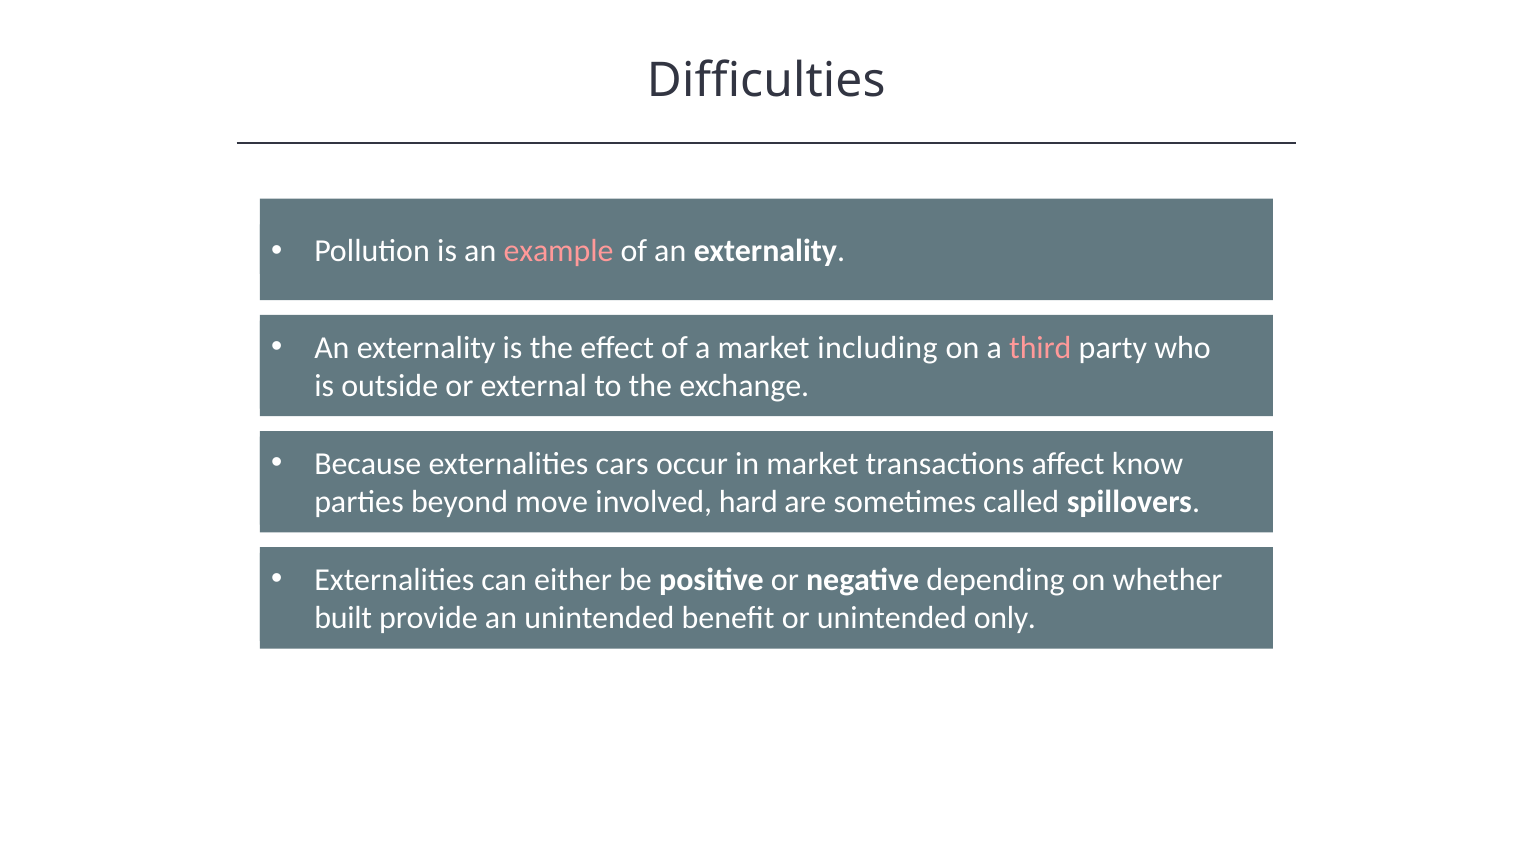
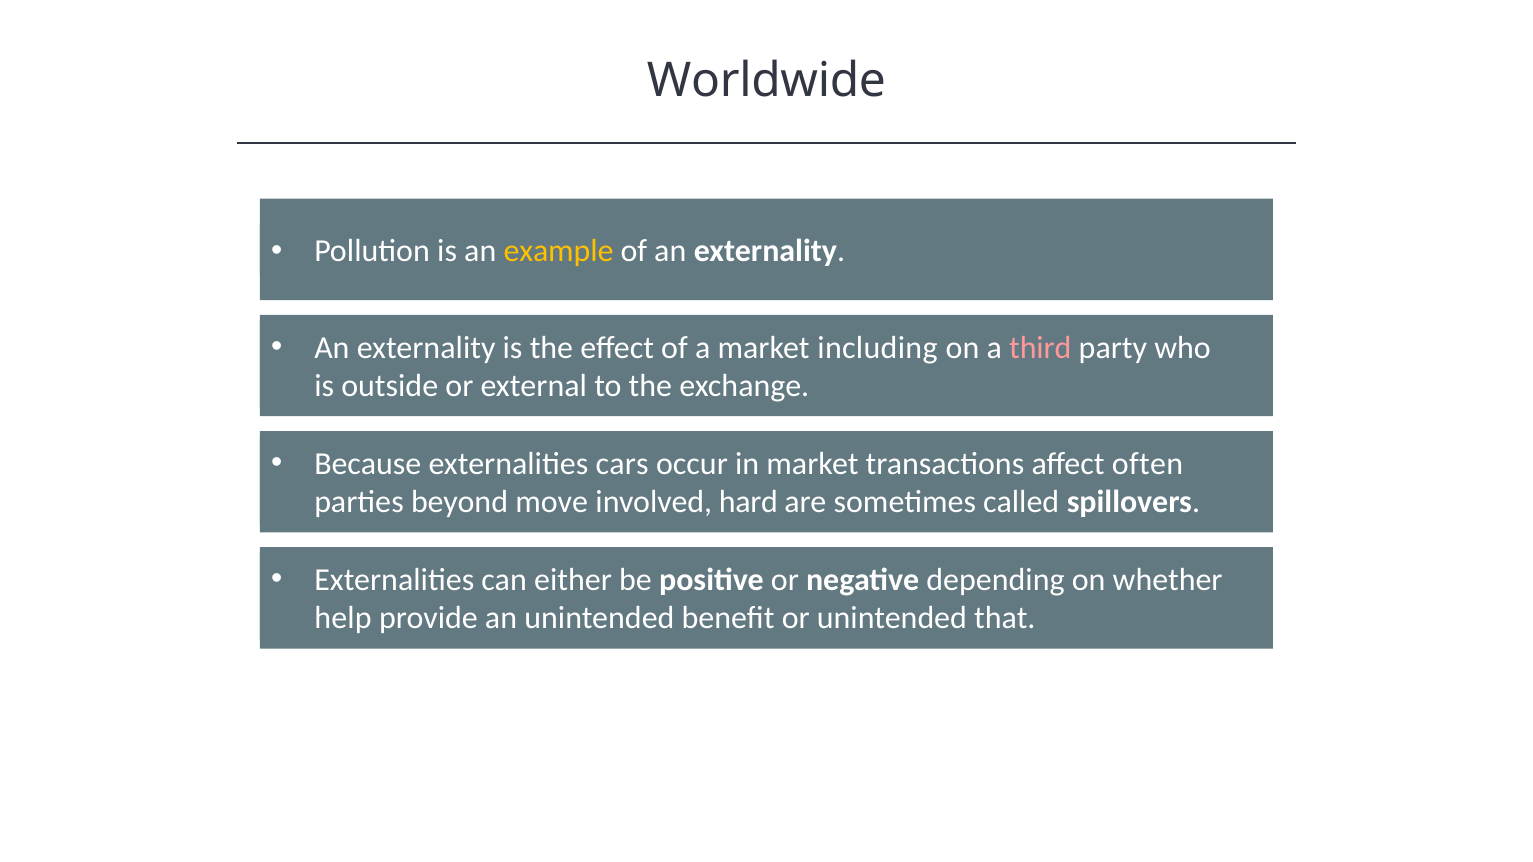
Difficulties: Difficulties -> Worldwide
example colour: pink -> yellow
know: know -> often
built: built -> help
only: only -> that
